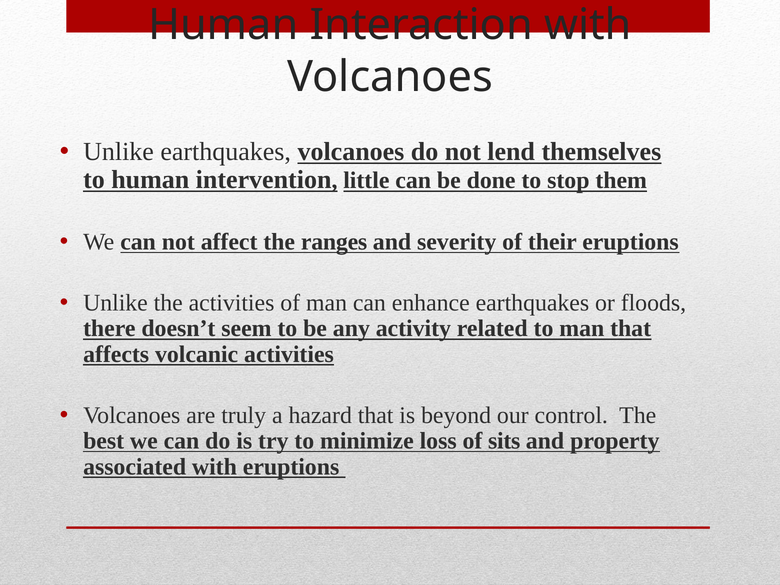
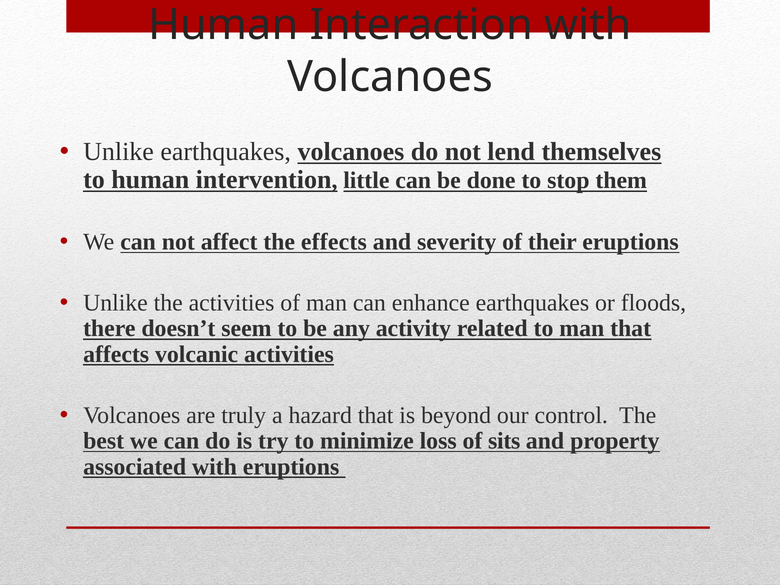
ranges: ranges -> effects
